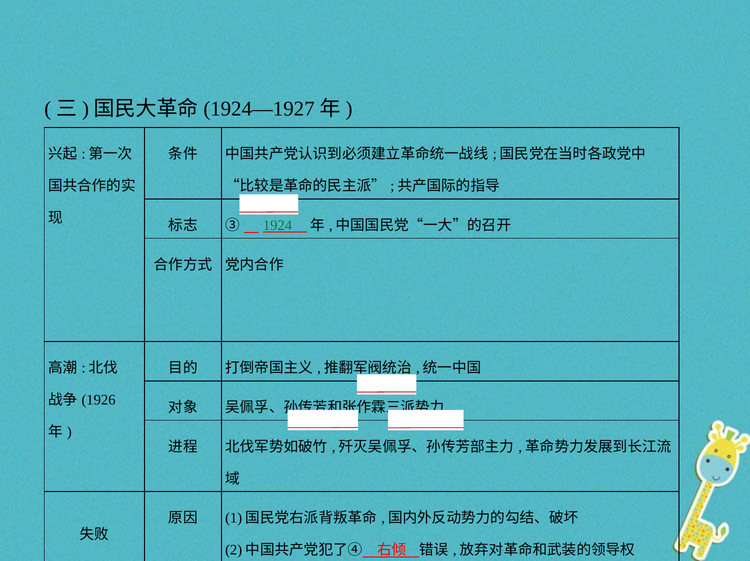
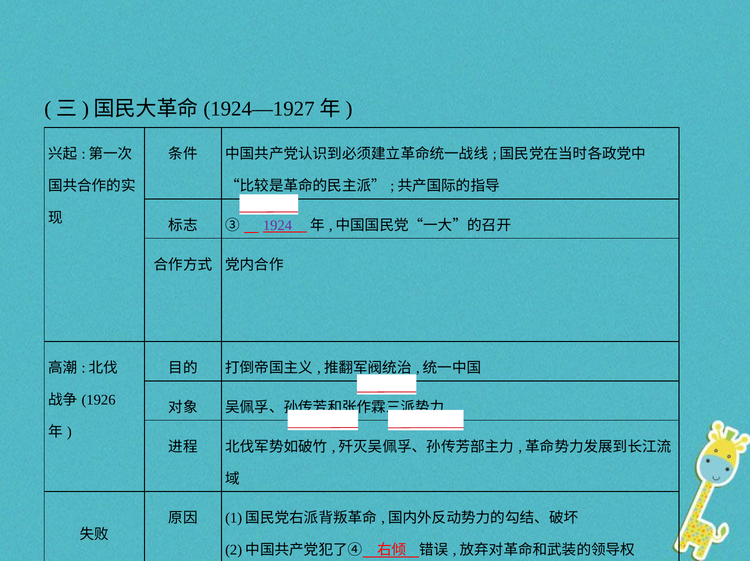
1924 colour: green -> purple
